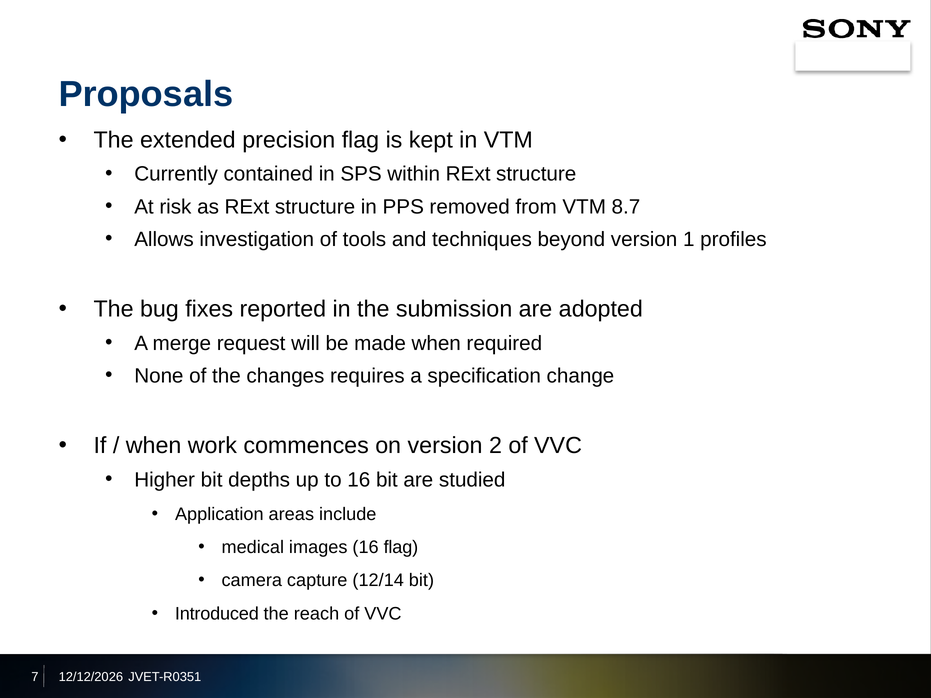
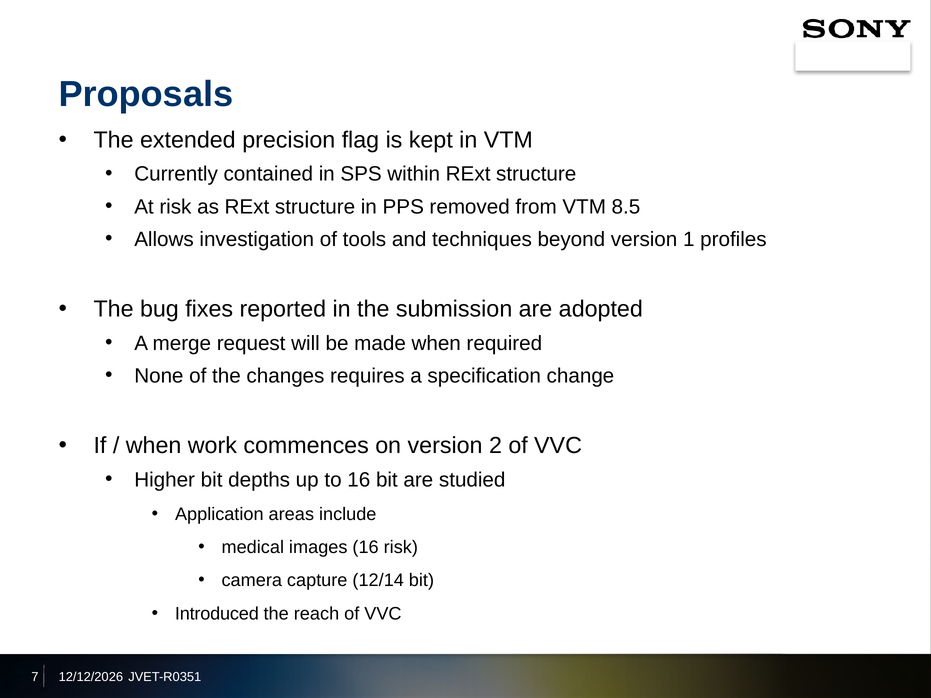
8.7: 8.7 -> 8.5
16 flag: flag -> risk
